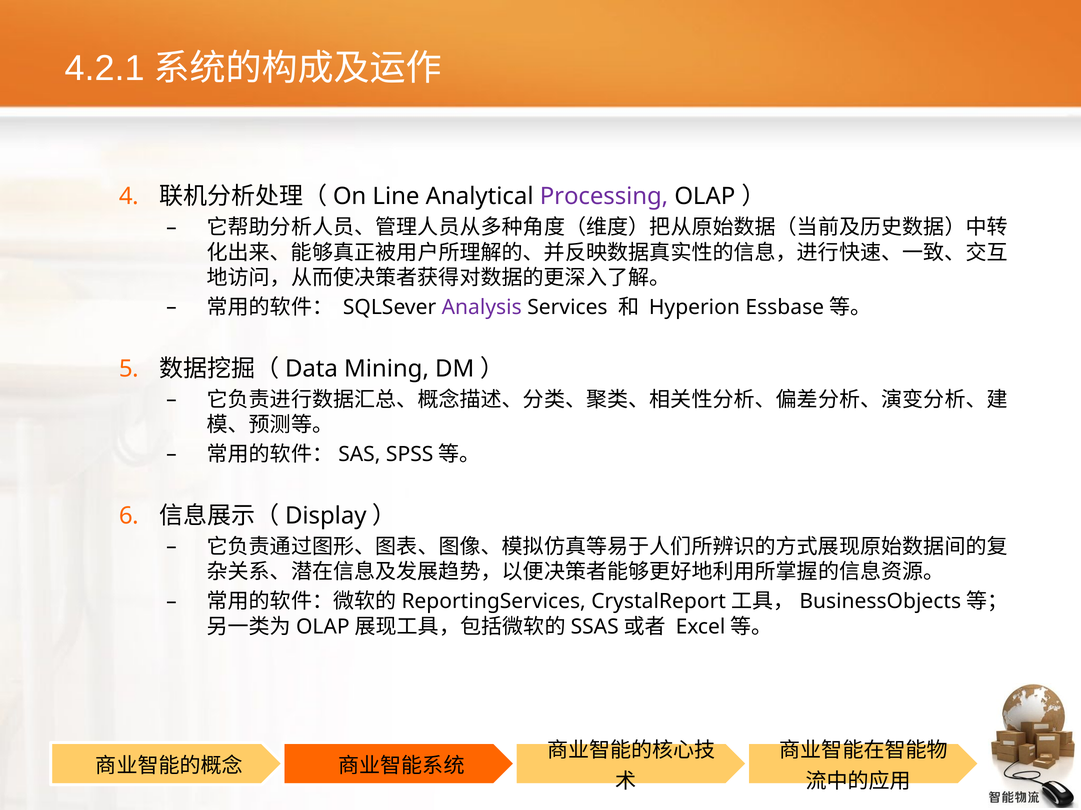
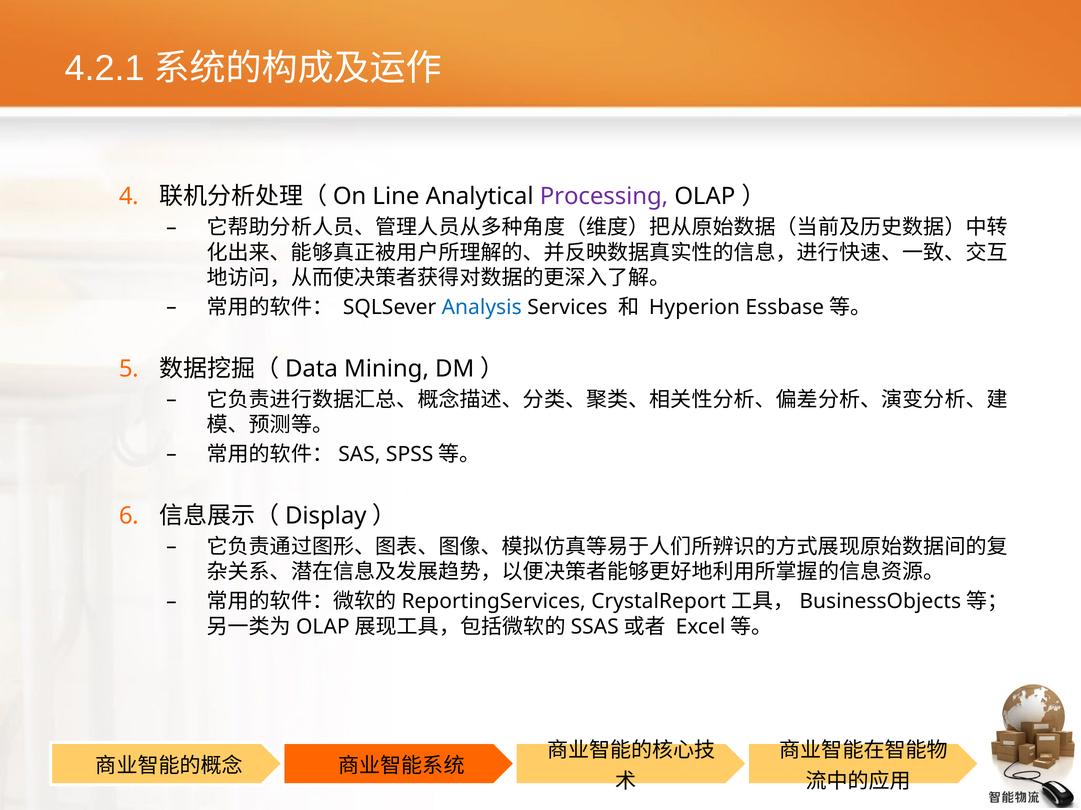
Analysis colour: purple -> blue
